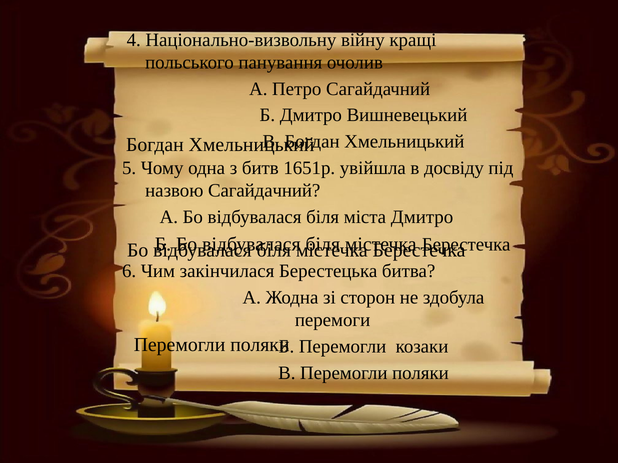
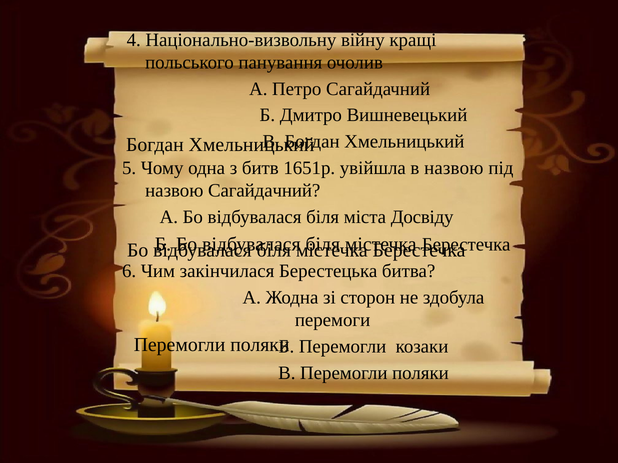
в досвіду: досвіду -> назвою
міста Дмитро: Дмитро -> Досвіду
